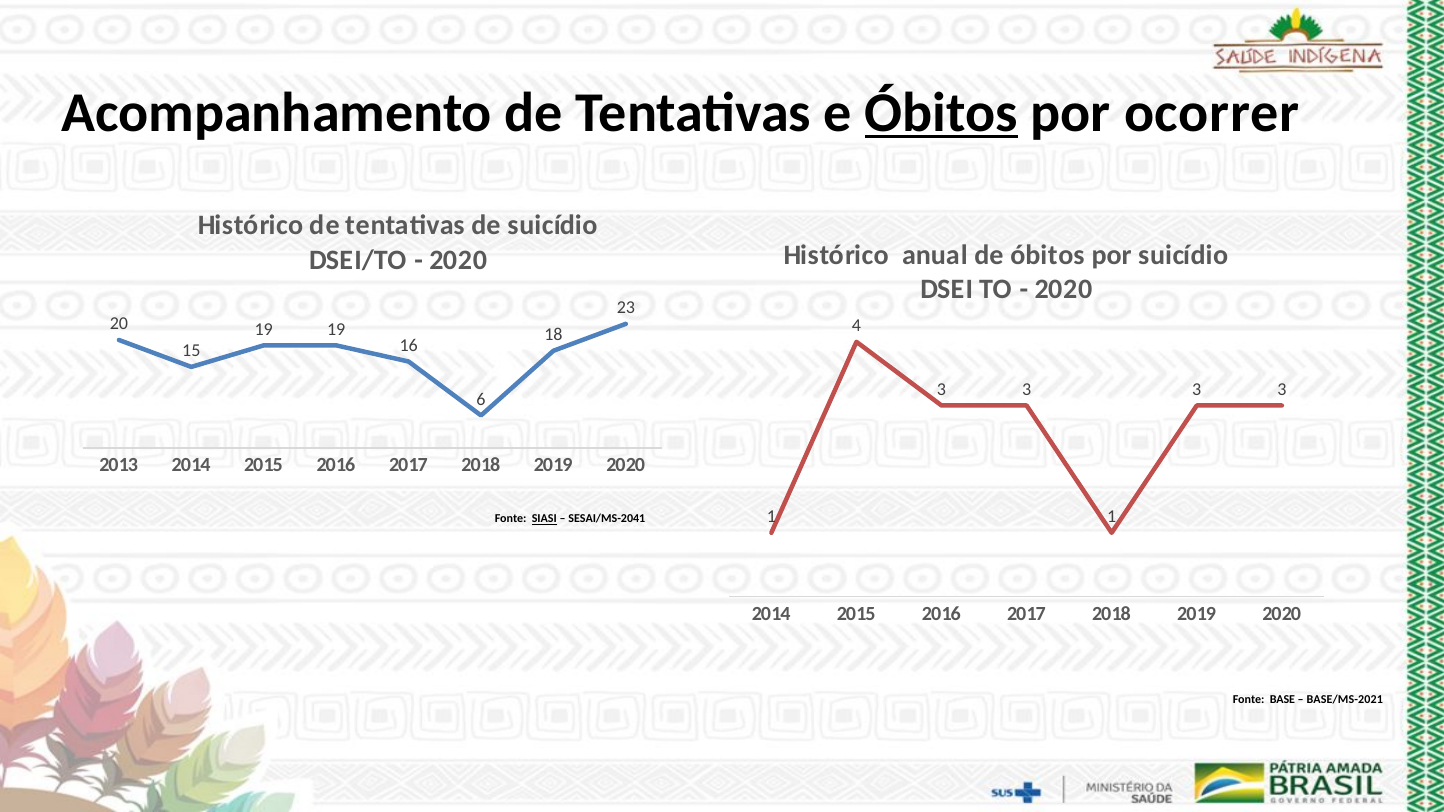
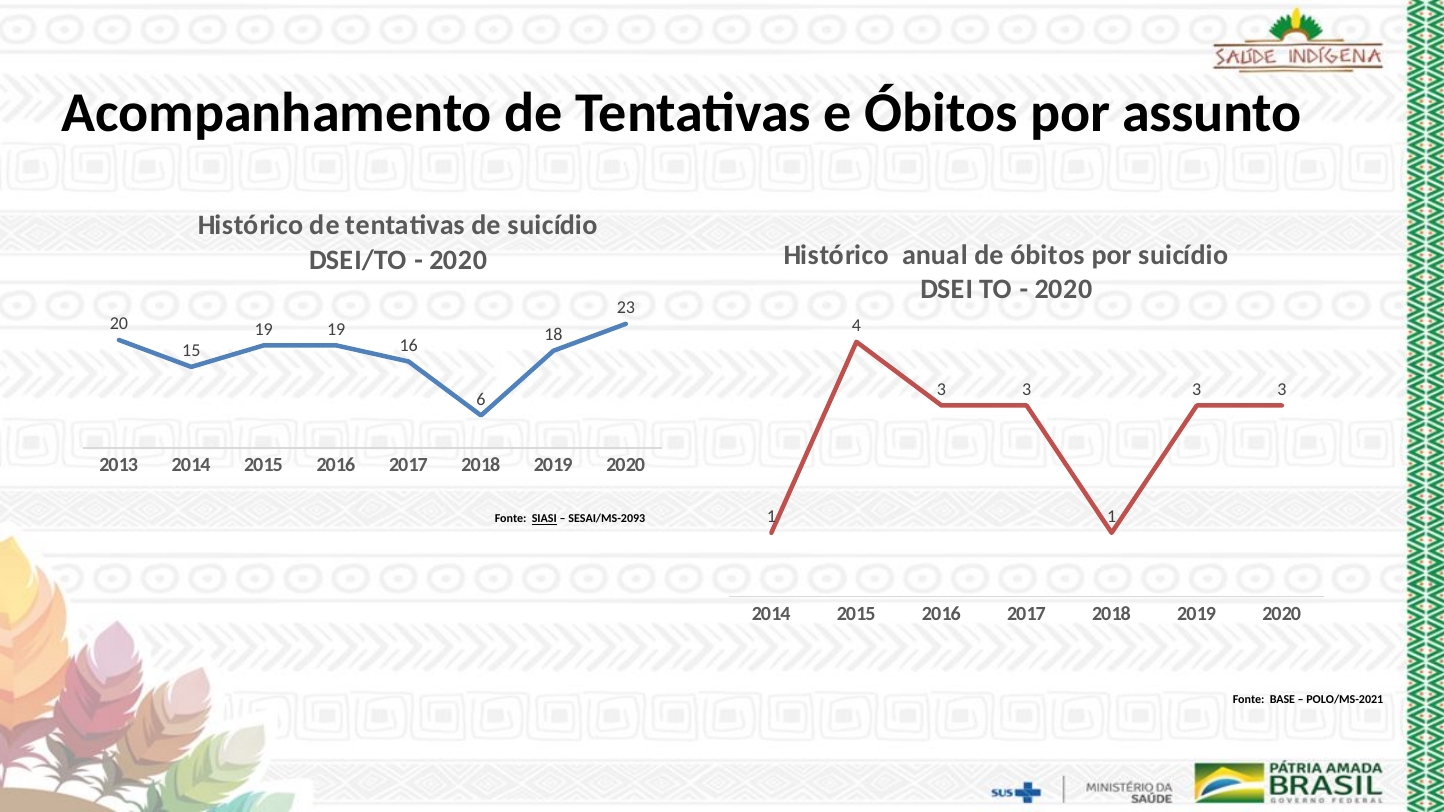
Óbitos at (941, 113) underline: present -> none
ocorrer: ocorrer -> assunto
SESAI/MS-2041: SESAI/MS-2041 -> SESAI/MS-2093
BASE/MS-2021: BASE/MS-2021 -> POLO/MS-2021
